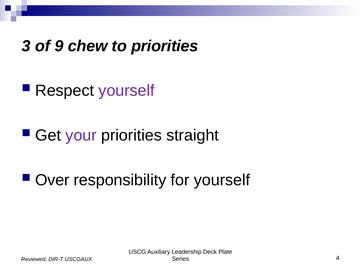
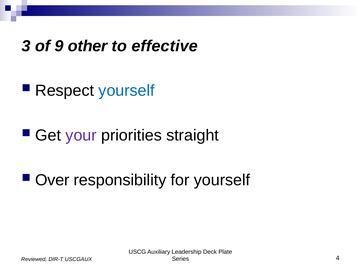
chew: chew -> other
to priorities: priorities -> effective
yourself at (127, 91) colour: purple -> blue
